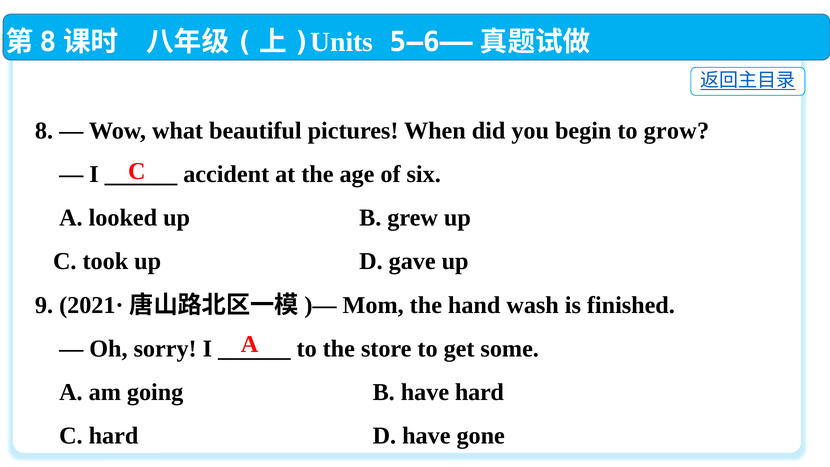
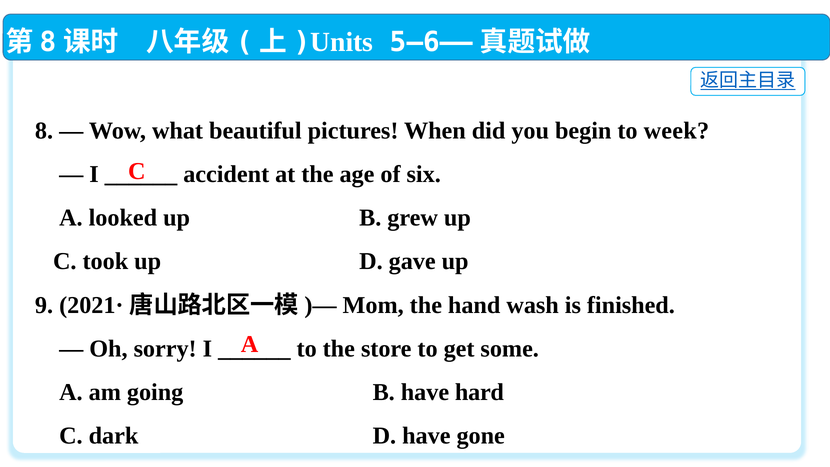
grow: grow -> week
C hard: hard -> dark
